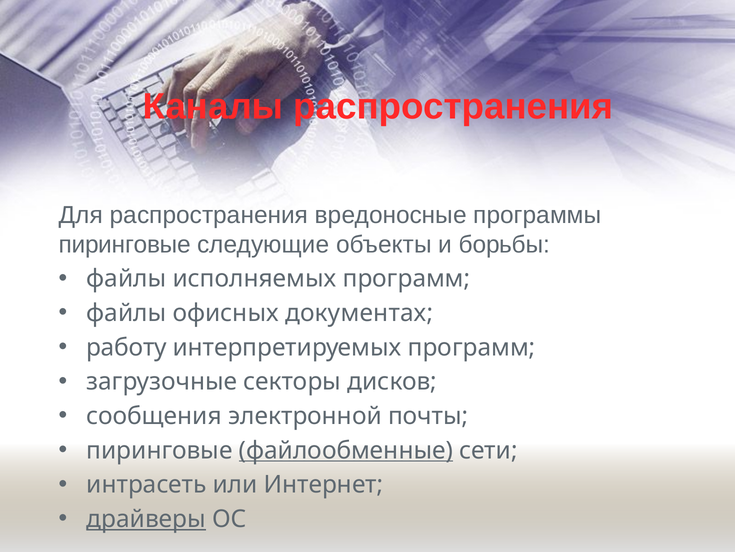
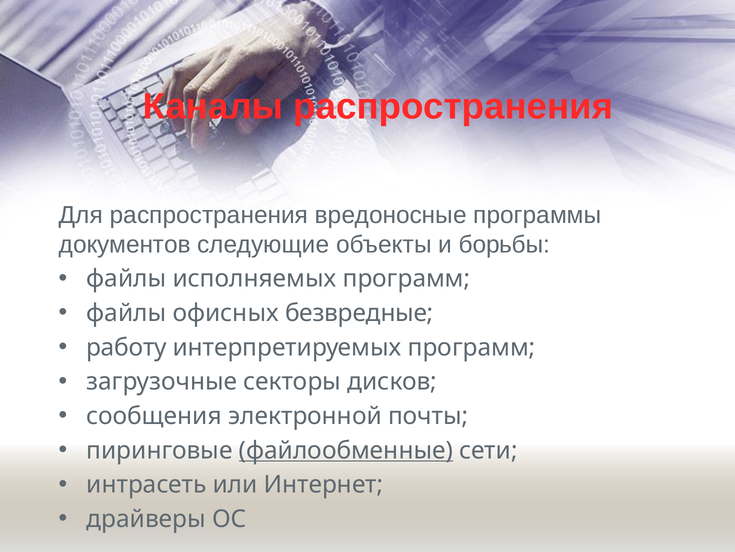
пиринговые at (125, 244): пиринговые -> документов
документах: документах -> безвредные
драйверы underline: present -> none
